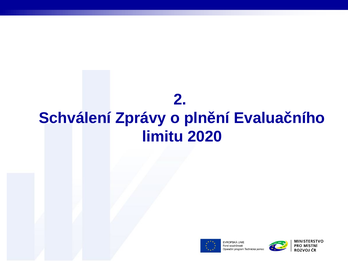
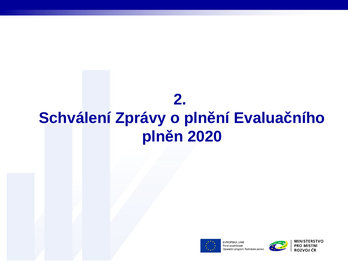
limitu: limitu -> plněn
